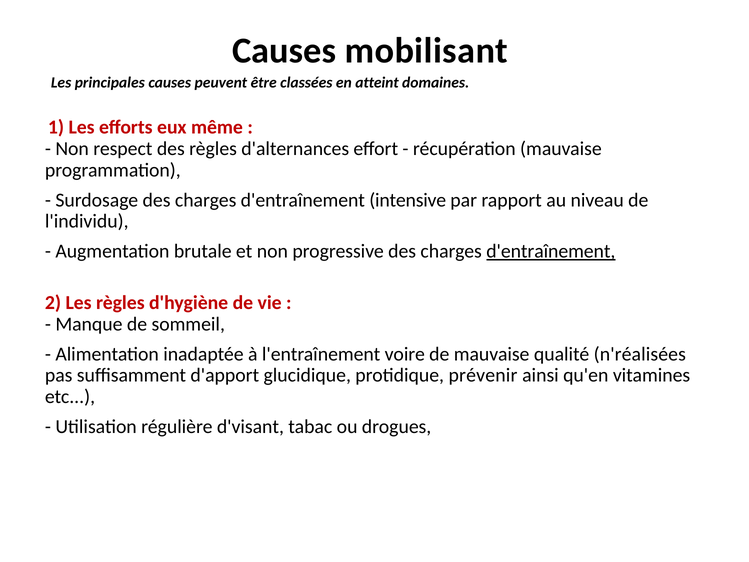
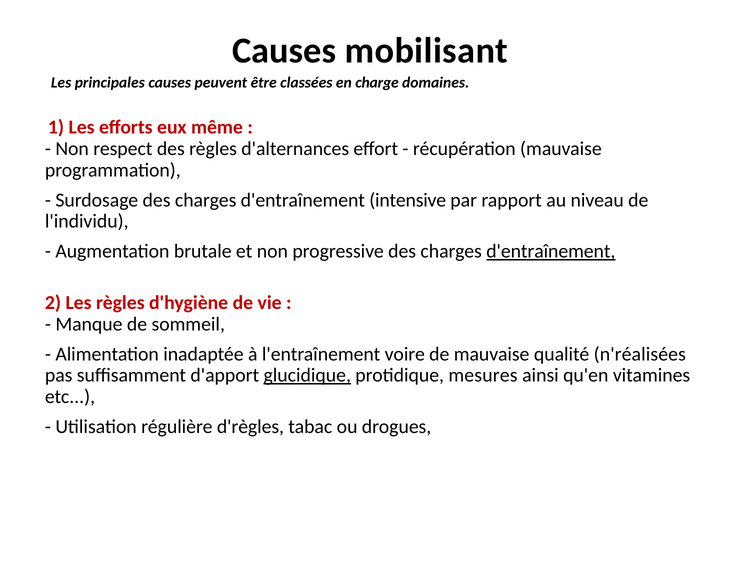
atteint: atteint -> charge
glucidique underline: none -> present
prévenir: prévenir -> mesures
d'visant: d'visant -> d'règles
